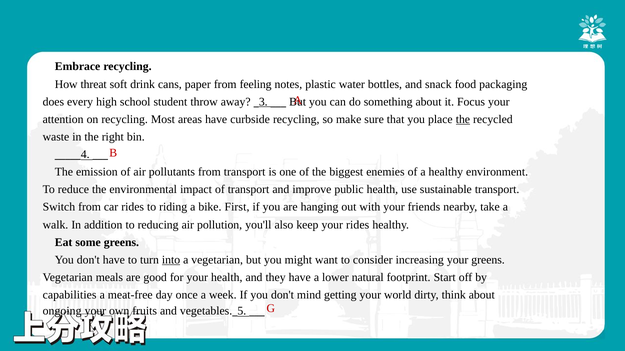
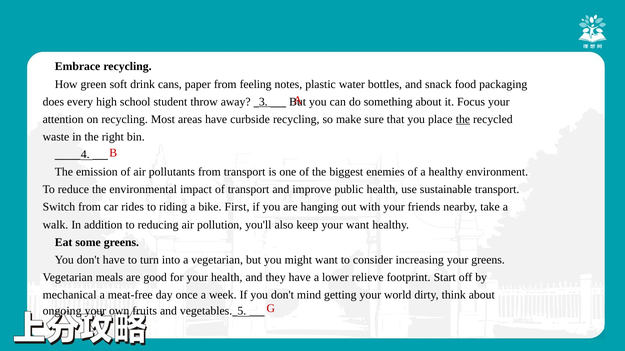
threat: threat -> green
your rides: rides -> want
into underline: present -> none
natural: natural -> relieve
capabilities: capabilities -> mechanical
